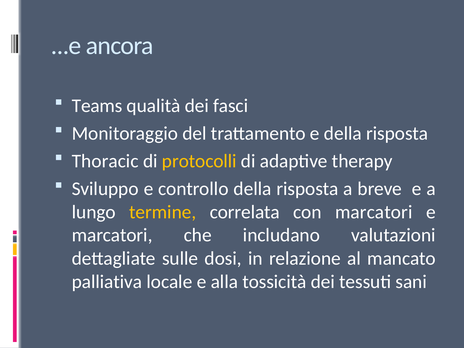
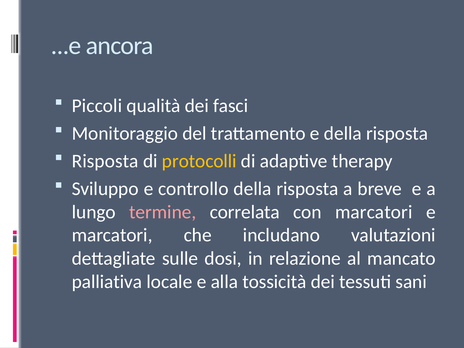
Teams: Teams -> Piccoli
Thoracic at (105, 161): Thoracic -> Risposta
termine colour: yellow -> pink
